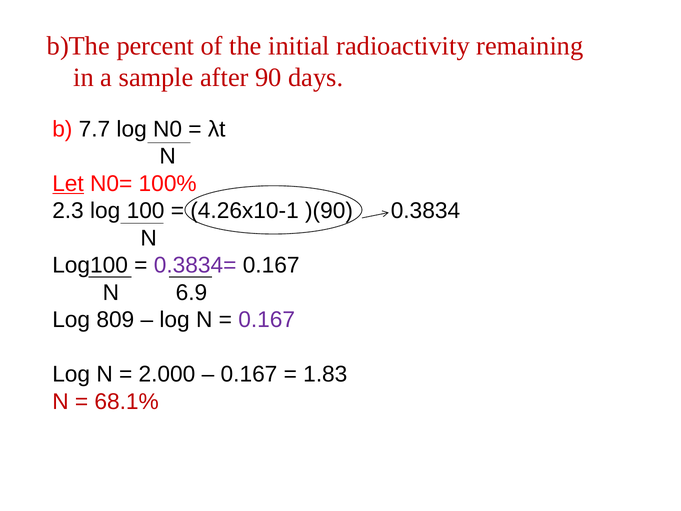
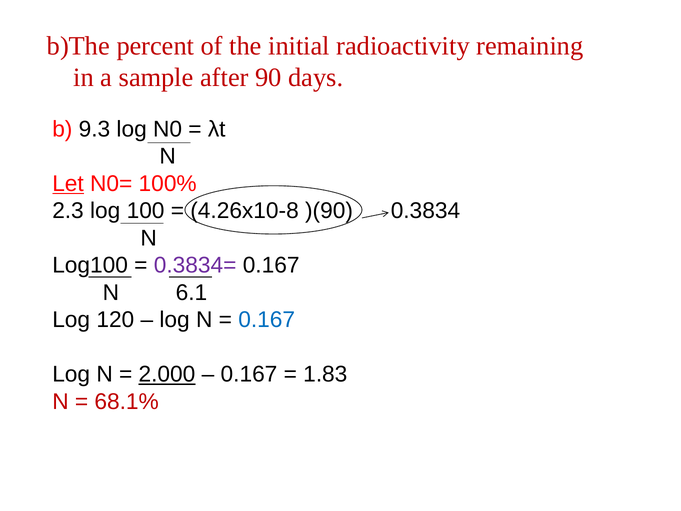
7.7: 7.7 -> 9.3
4.26x10-1: 4.26x10-1 -> 4.26x10-8
6.9: 6.9 -> 6.1
809: 809 -> 120
0.167 at (267, 320) colour: purple -> blue
2.000 underline: none -> present
